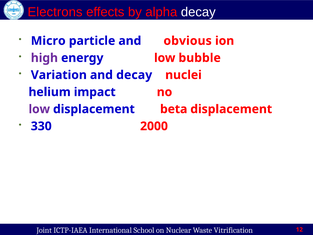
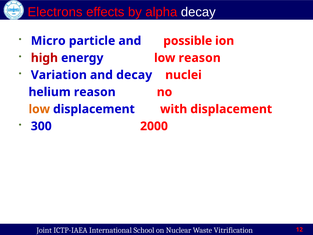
obvious: obvious -> possible
high colour: purple -> red
low bubble: bubble -> reason
helium impact: impact -> reason
low at (39, 109) colour: purple -> orange
beta: beta -> with
330: 330 -> 300
